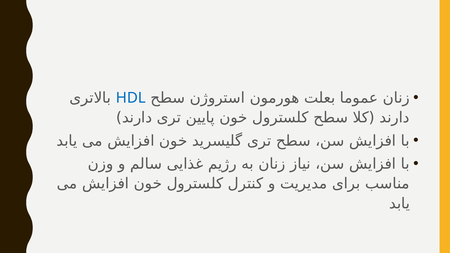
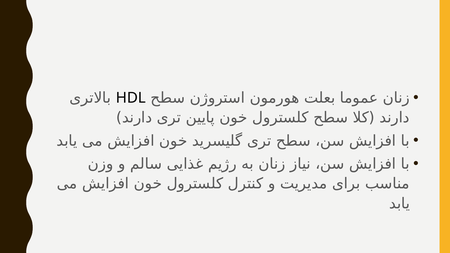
HDL colour: blue -> black
